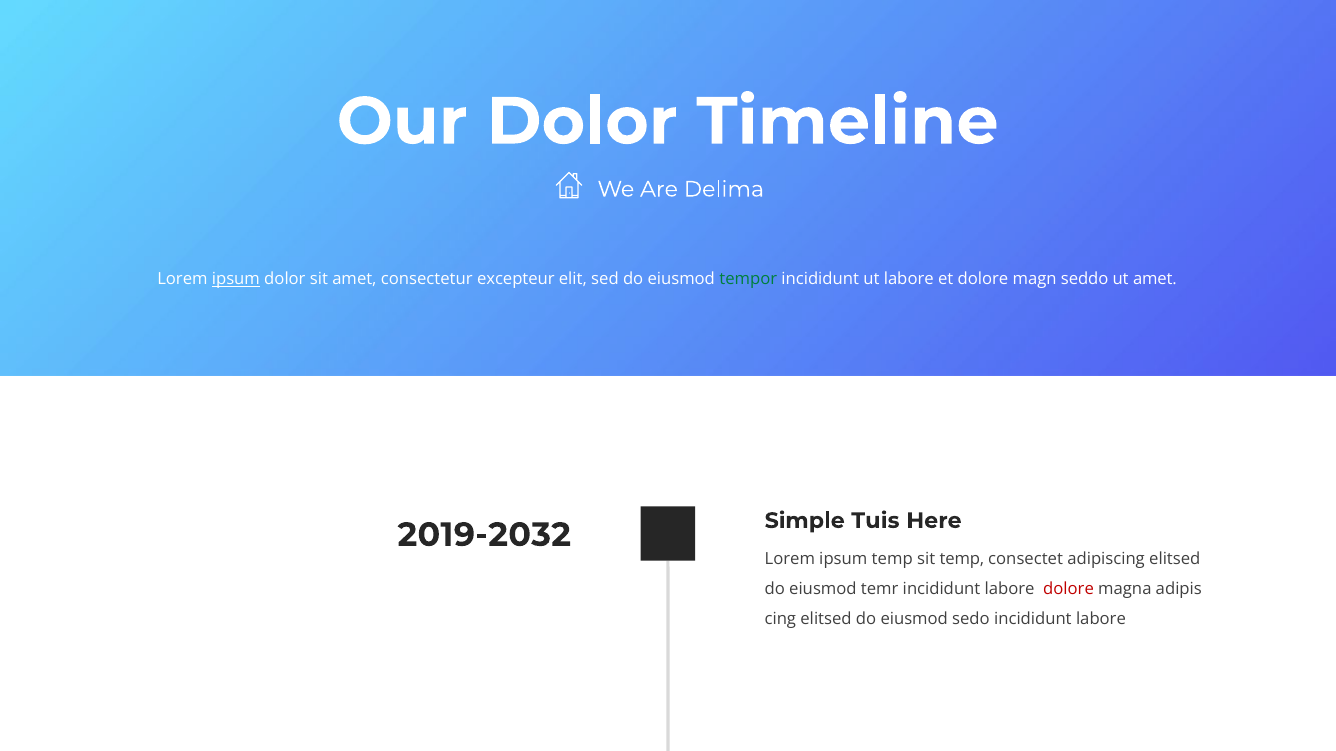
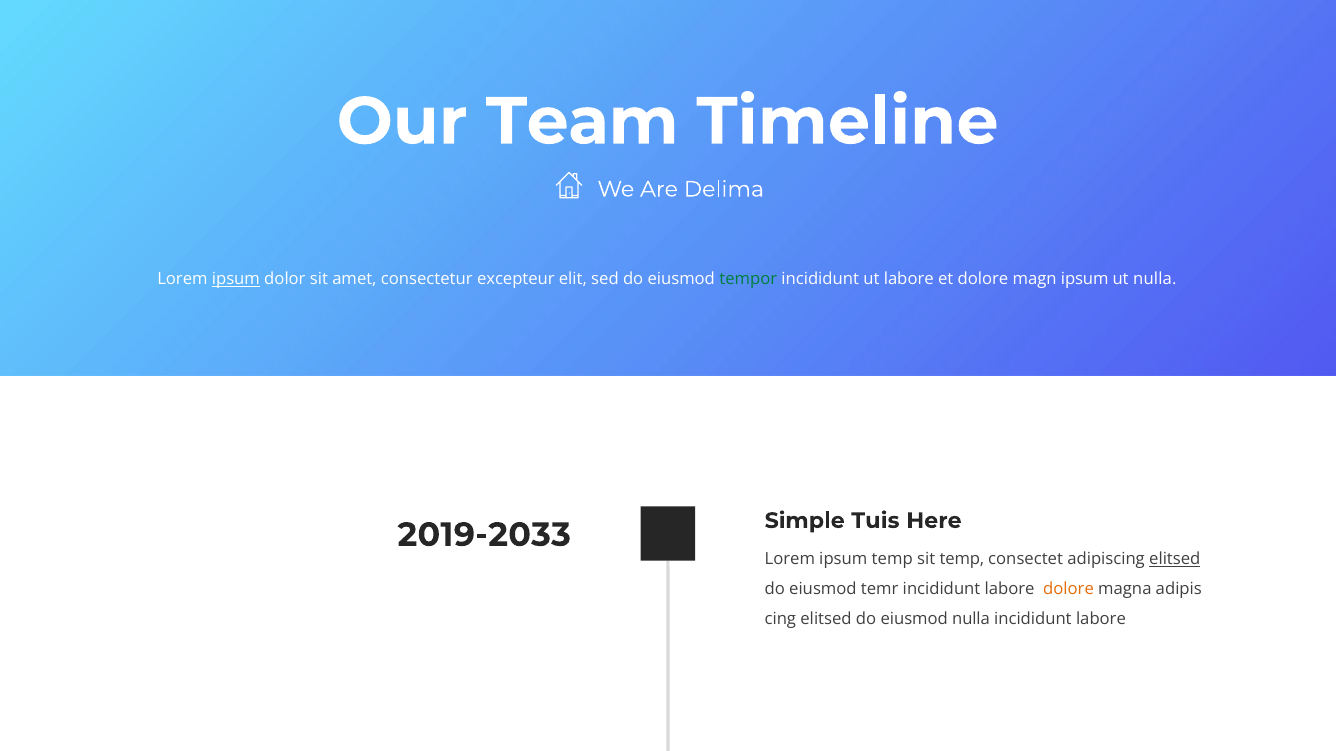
Our Dolor: Dolor -> Team
magn seddo: seddo -> ipsum
ut amet: amet -> nulla
2019-2032: 2019-2032 -> 2019-2033
elitsed at (1175, 559) underline: none -> present
dolore at (1069, 589) colour: red -> orange
eiusmod sedo: sedo -> nulla
